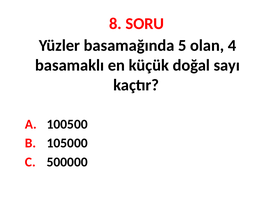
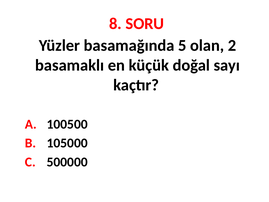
4: 4 -> 2
